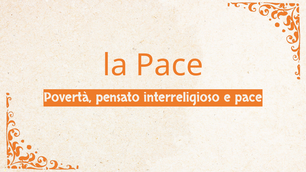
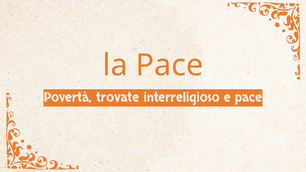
pensato: pensato -> trovate
